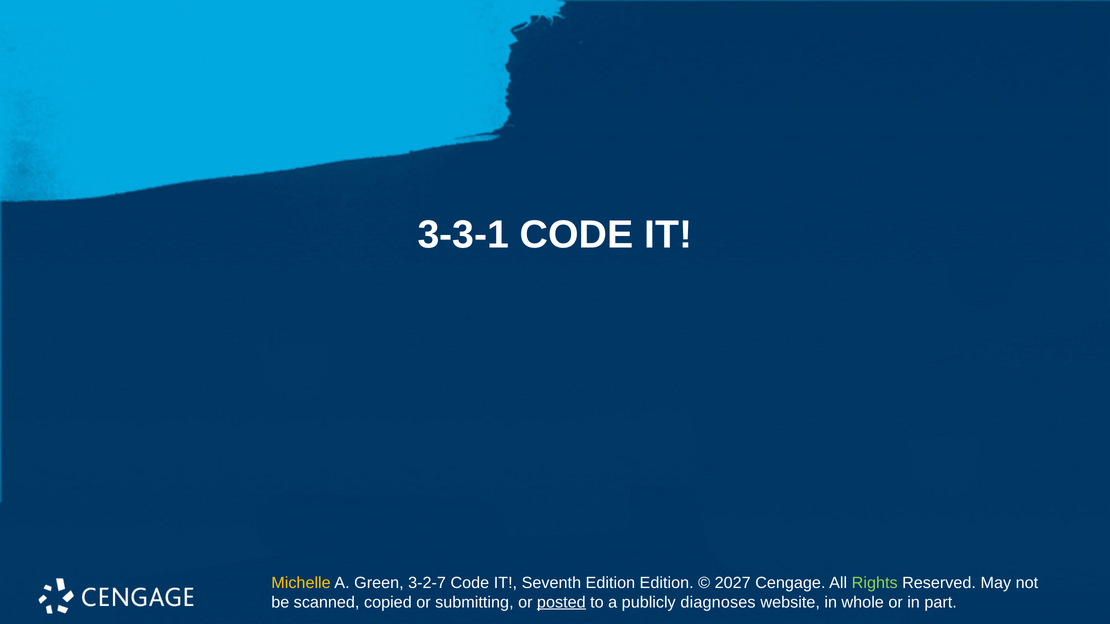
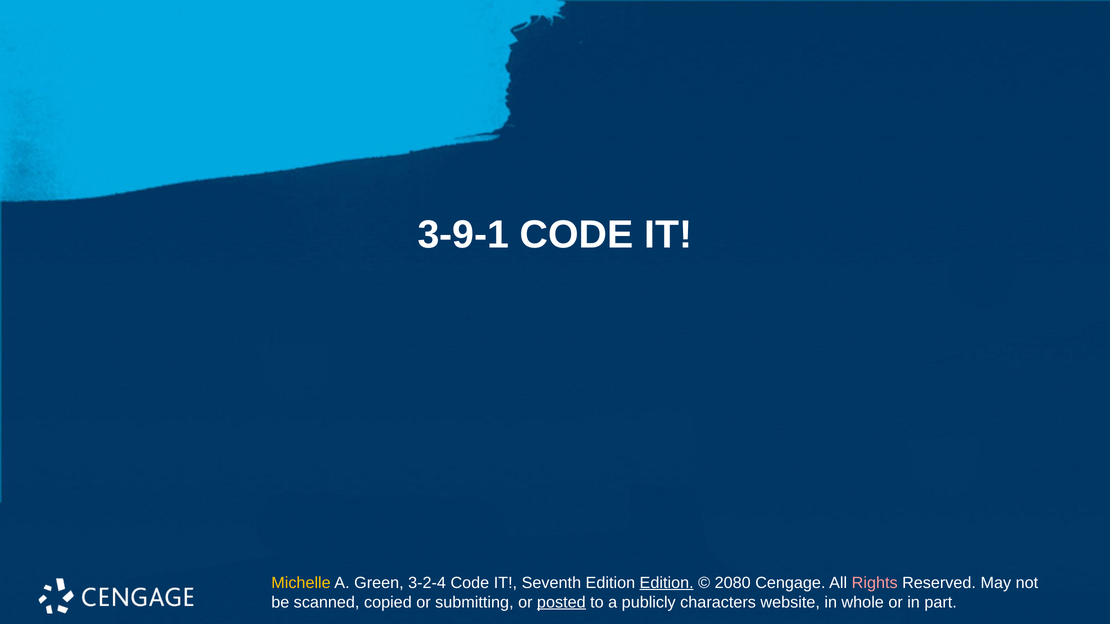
3-3-1: 3-3-1 -> 3-9-1
3-2-7: 3-2-7 -> 3-2-4
Edition at (667, 583) underline: none -> present
2027: 2027 -> 2080
Rights colour: light green -> pink
diagnoses: diagnoses -> characters
